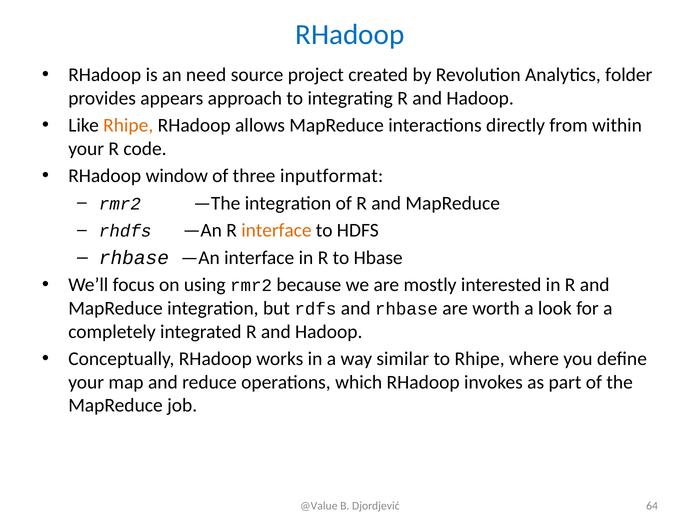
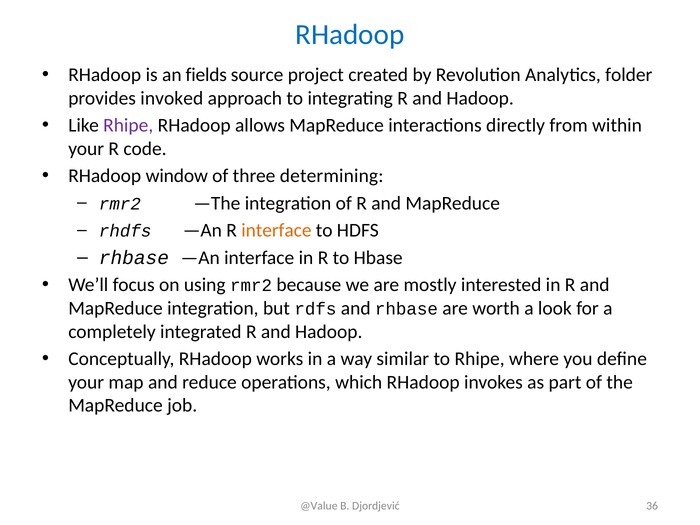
need: need -> fields
appears: appears -> invoked
Rhipe at (128, 125) colour: orange -> purple
inputformat: inputformat -> determining
64: 64 -> 36
